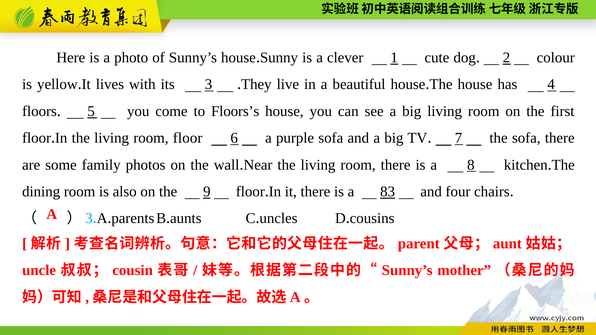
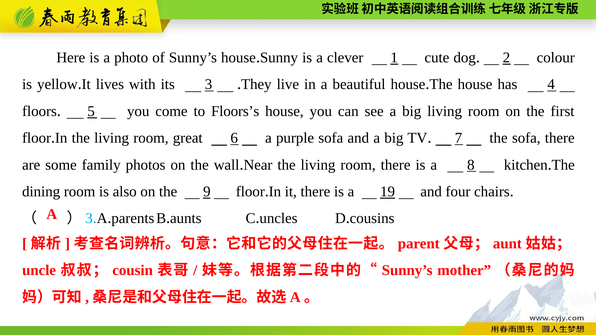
room floor: floor -> great
83: 83 -> 19
